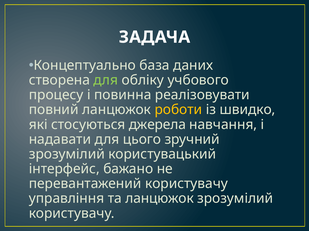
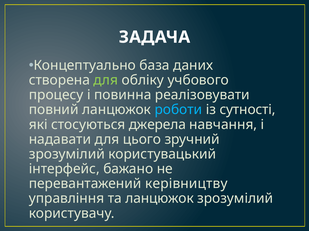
роботи colour: yellow -> light blue
швидко: швидко -> сутності
перевантажений користувачу: користувачу -> керівництву
